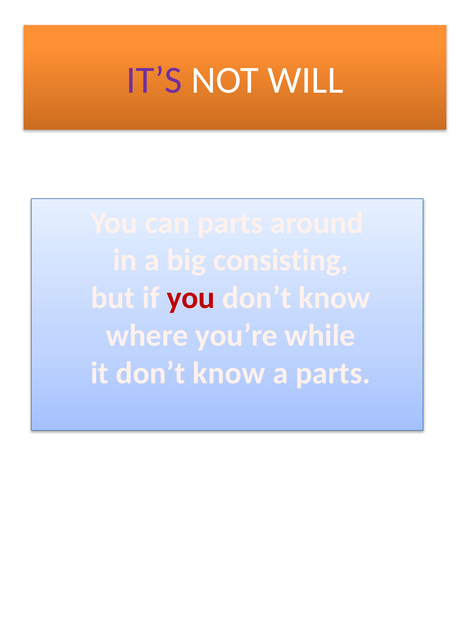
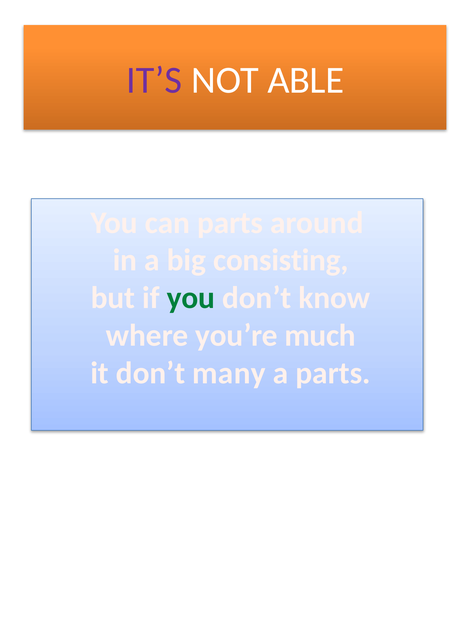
WILL: WILL -> ABLE
you at (191, 298) colour: red -> green
while: while -> much
it don’t know: know -> many
